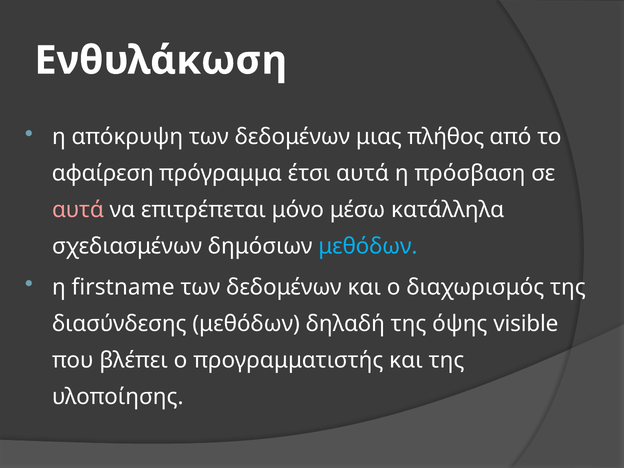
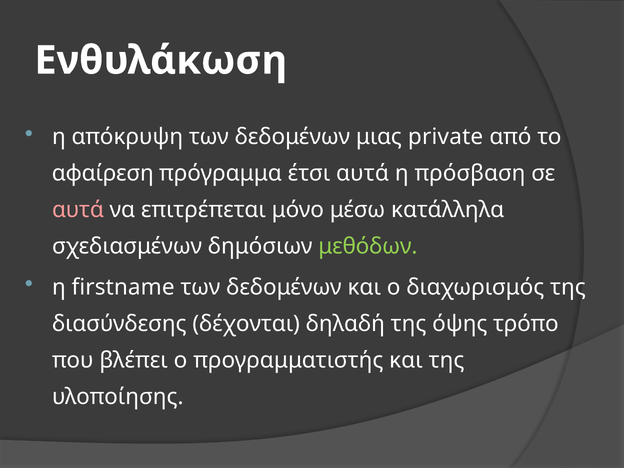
πλήθος: πλήθος -> private
μεθόδων at (368, 246) colour: light blue -> light green
διασύνδεσης μεθόδων: μεθόδων -> δέχονται
visible: visible -> τρόπο
